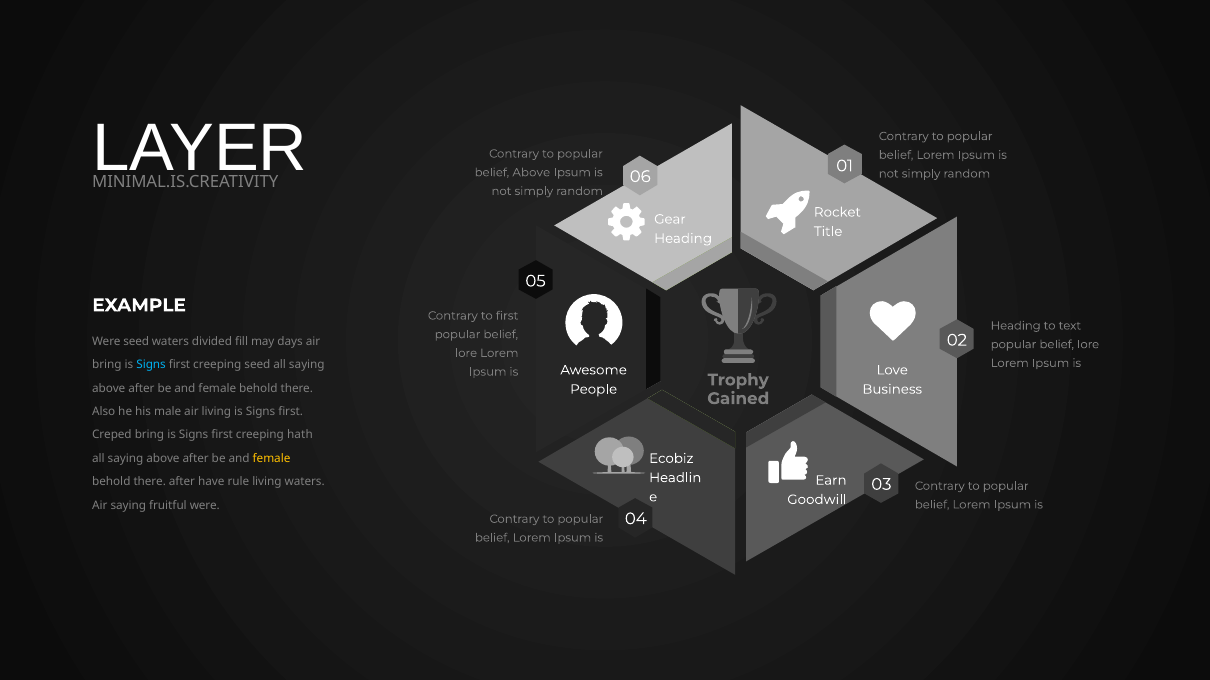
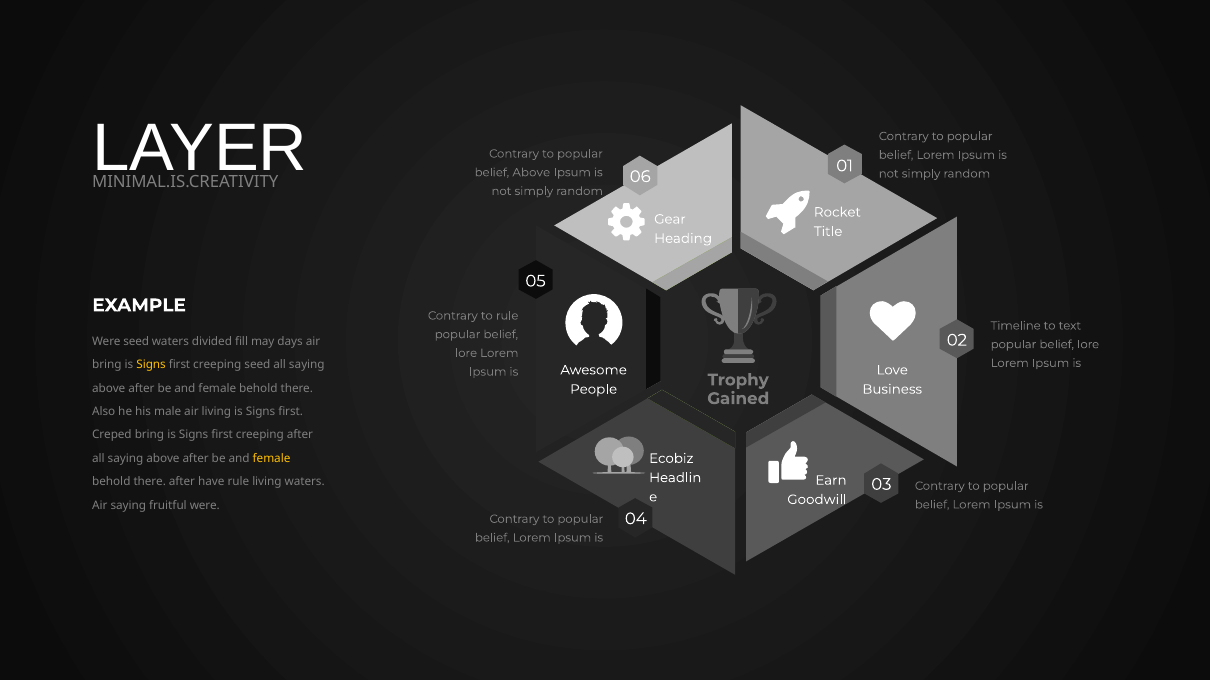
to first: first -> rule
Heading at (1016, 326): Heading -> Timeline
Signs at (151, 365) colour: light blue -> yellow
creeping hath: hath -> after
